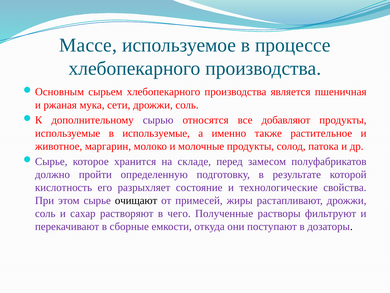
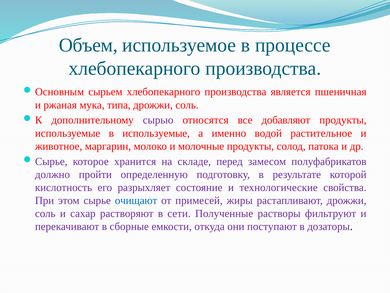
Массе: Массе -> Объем
сети: сети -> типа
также: также -> водой
очищают colour: black -> blue
чего: чего -> сети
